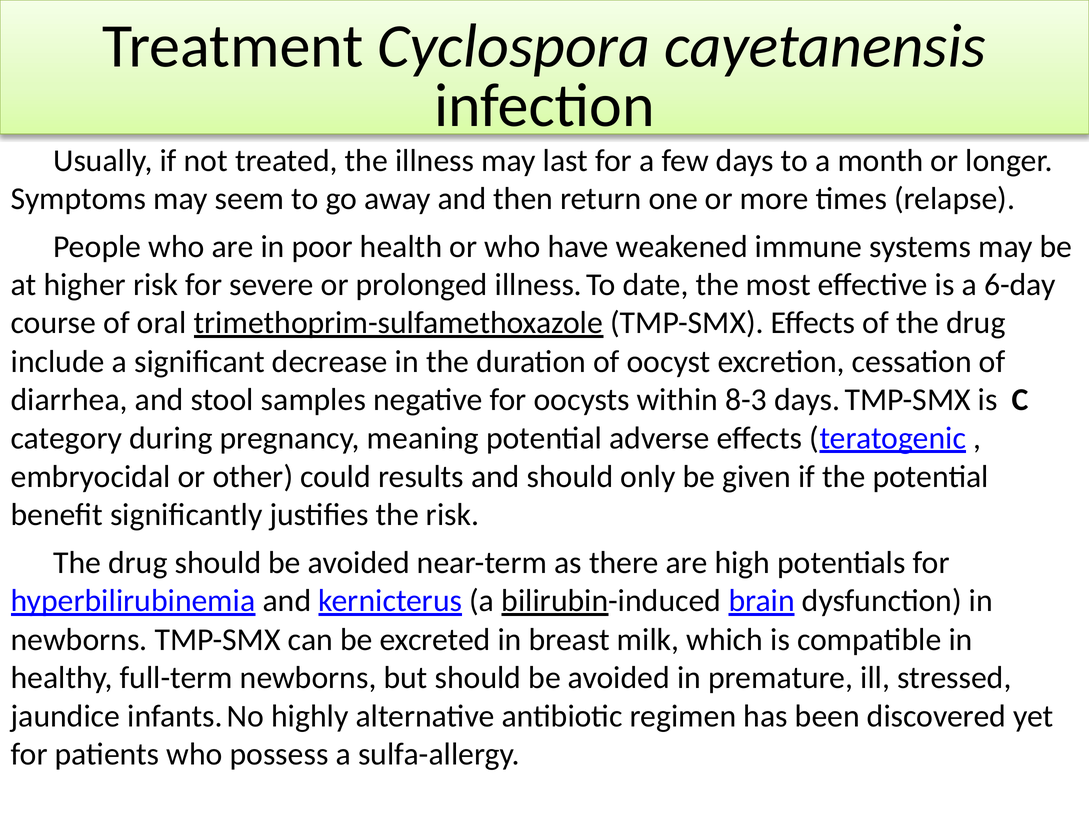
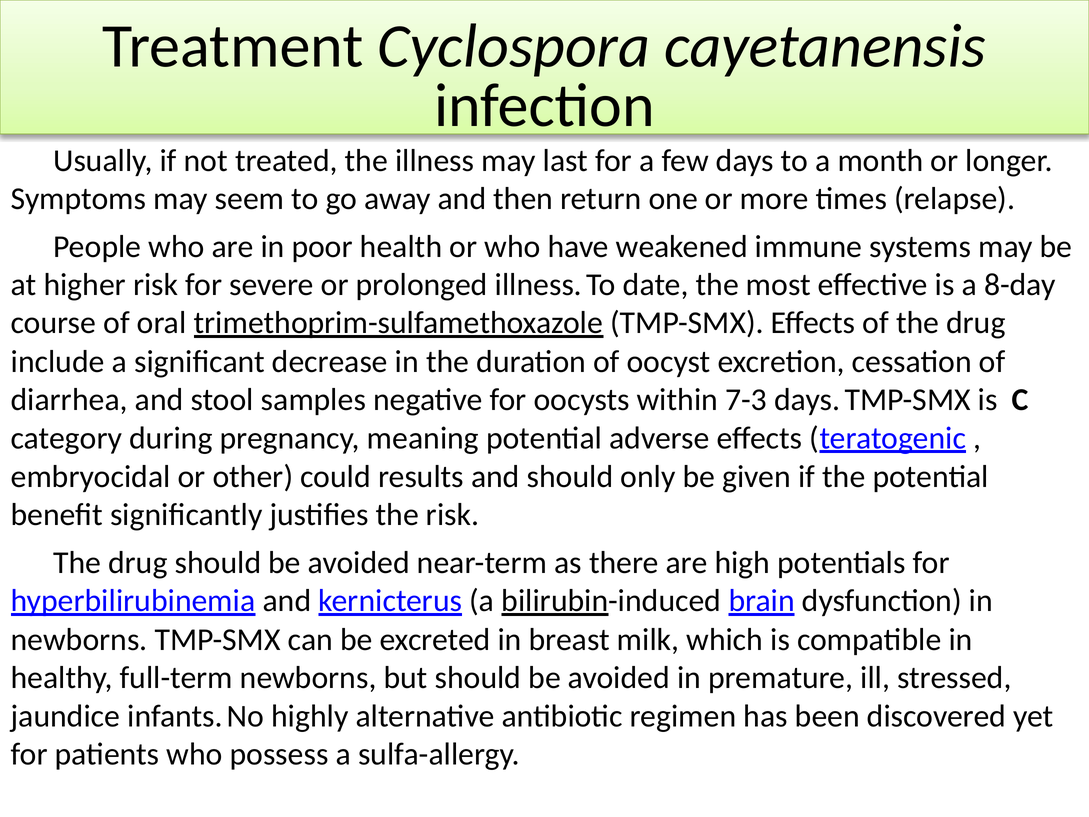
6-day: 6-day -> 8-day
8-3: 8-3 -> 7-3
